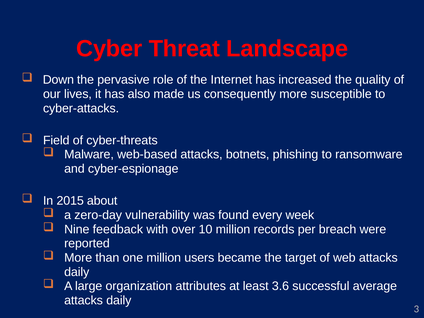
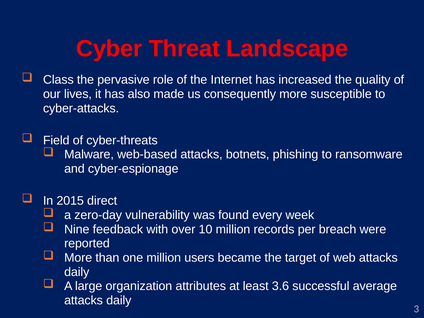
Down: Down -> Class
about: about -> direct
